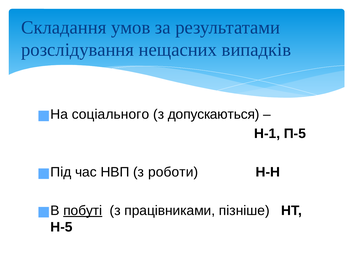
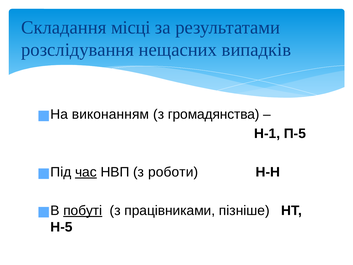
умов: умов -> місці
соціального: соціального -> виконанням
допускаються: допускаються -> громадянства
час underline: none -> present
